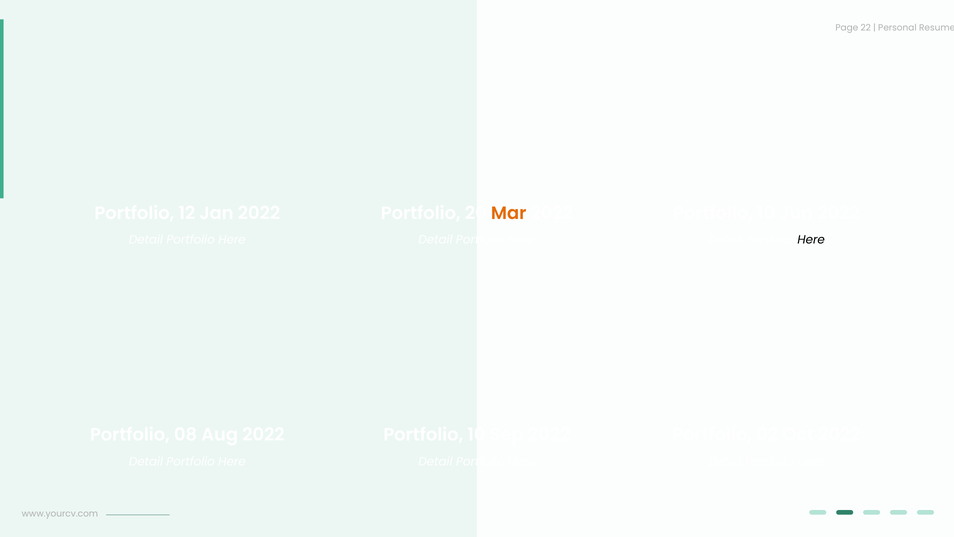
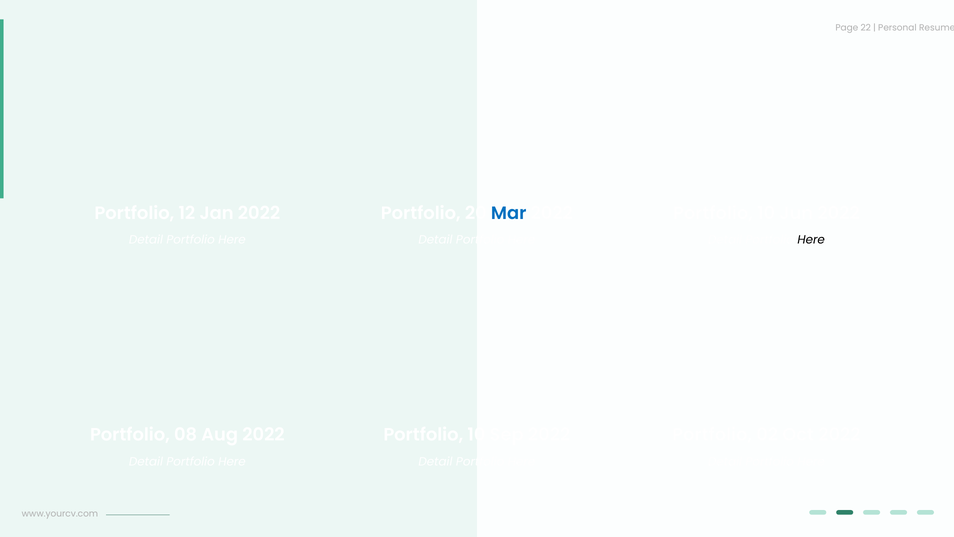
Mar colour: orange -> blue
